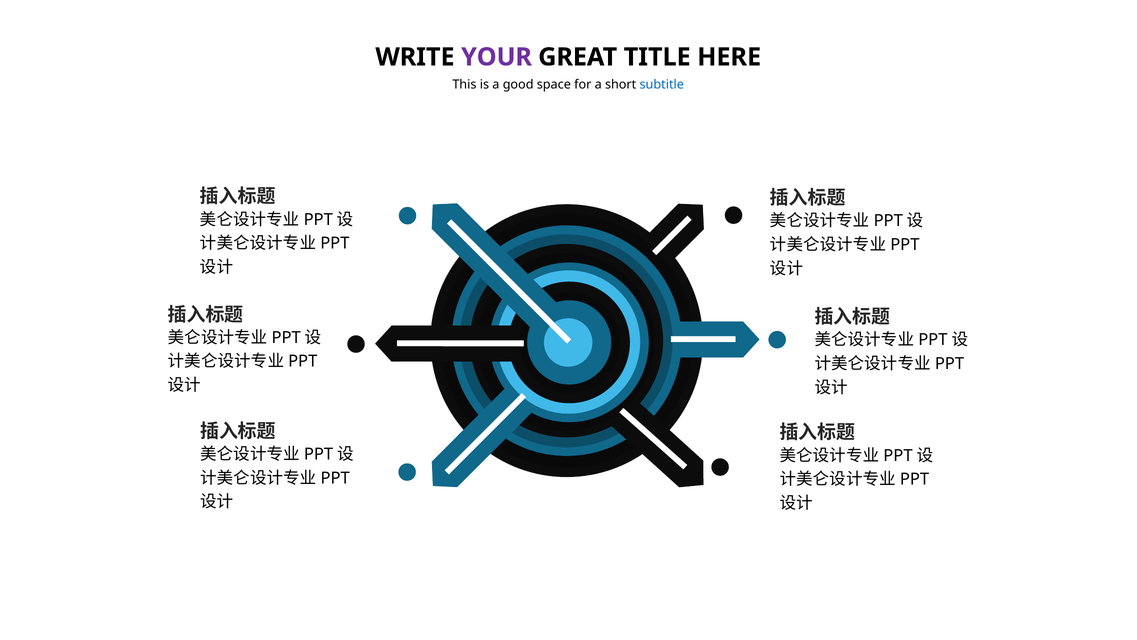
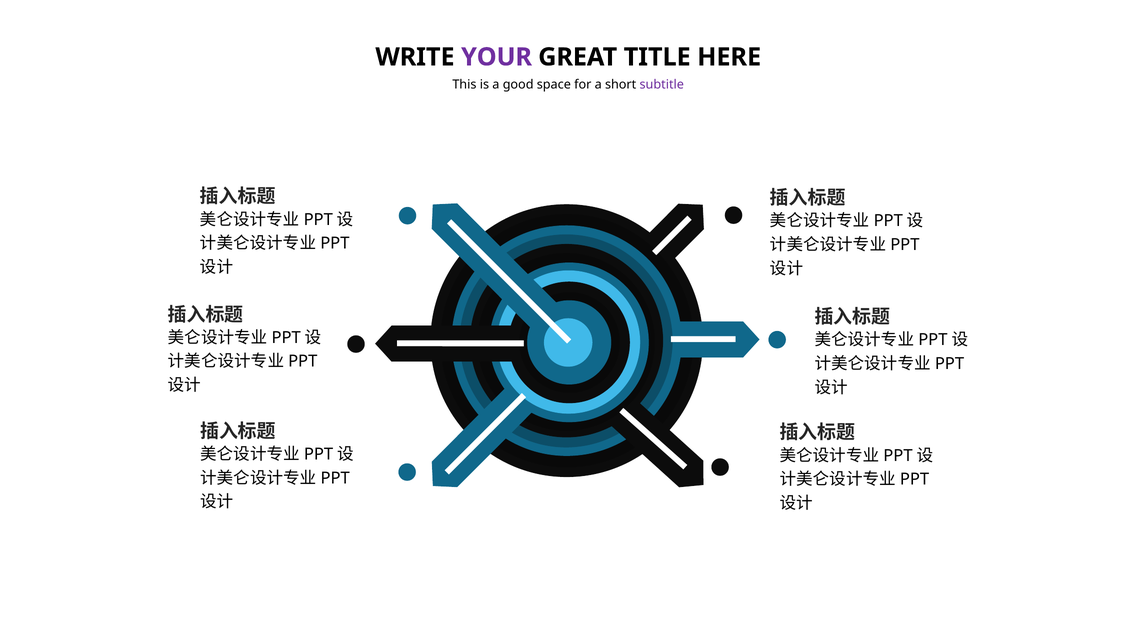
subtitle colour: blue -> purple
